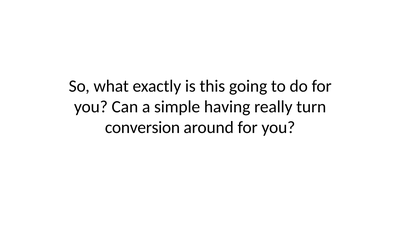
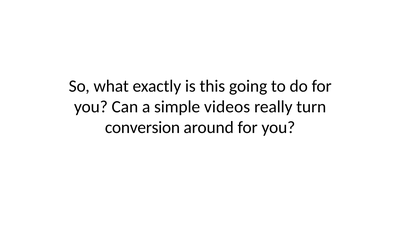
having: having -> videos
